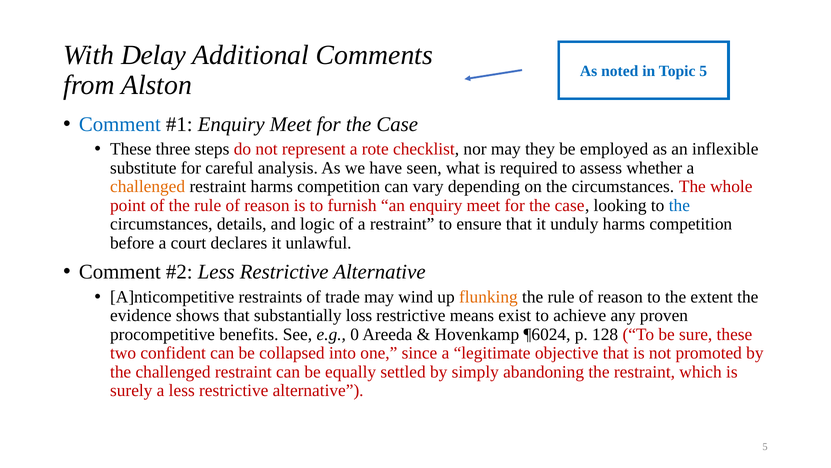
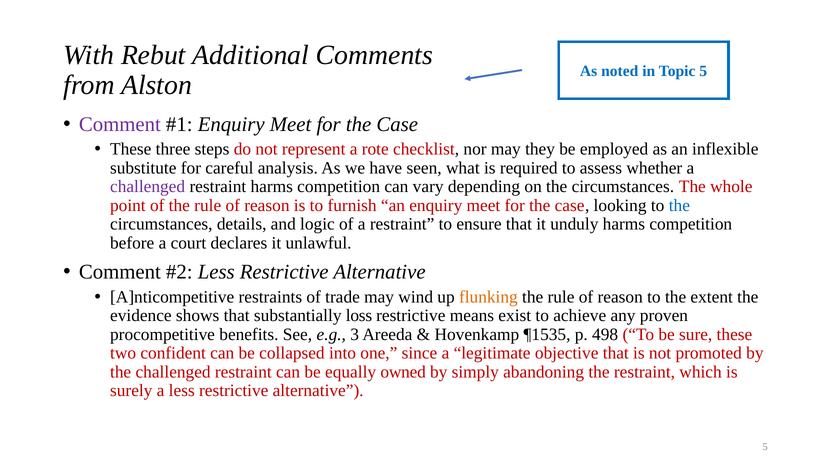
Delay: Delay -> Rebut
Comment at (120, 124) colour: blue -> purple
challenged at (148, 186) colour: orange -> purple
0: 0 -> 3
¶6024: ¶6024 -> ¶1535
128: 128 -> 498
settled: settled -> owned
